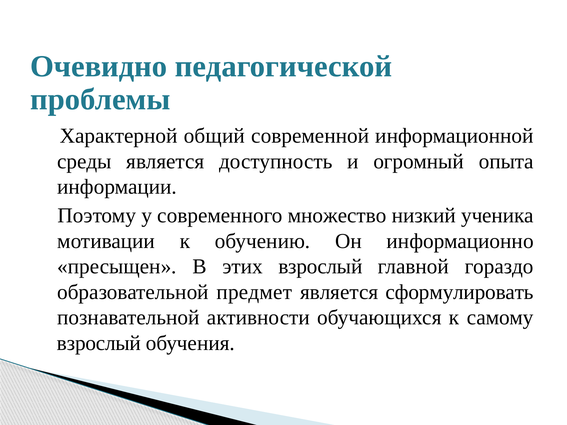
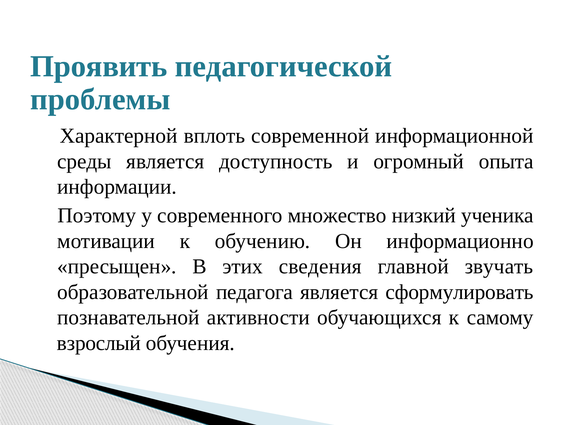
Очевидно: Очевидно -> Проявить
общий: общий -> вплоть
этих взрослый: взрослый -> сведения
гораздо: гораздо -> звучать
предмет: предмет -> педагога
